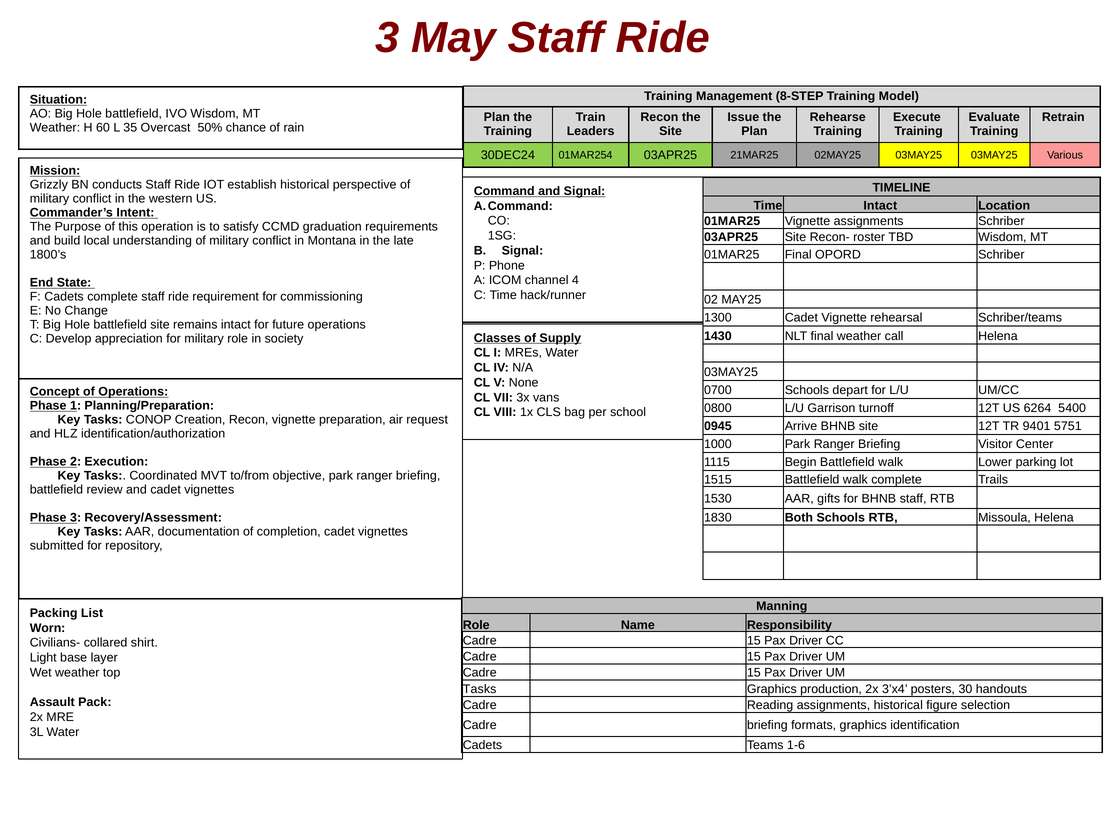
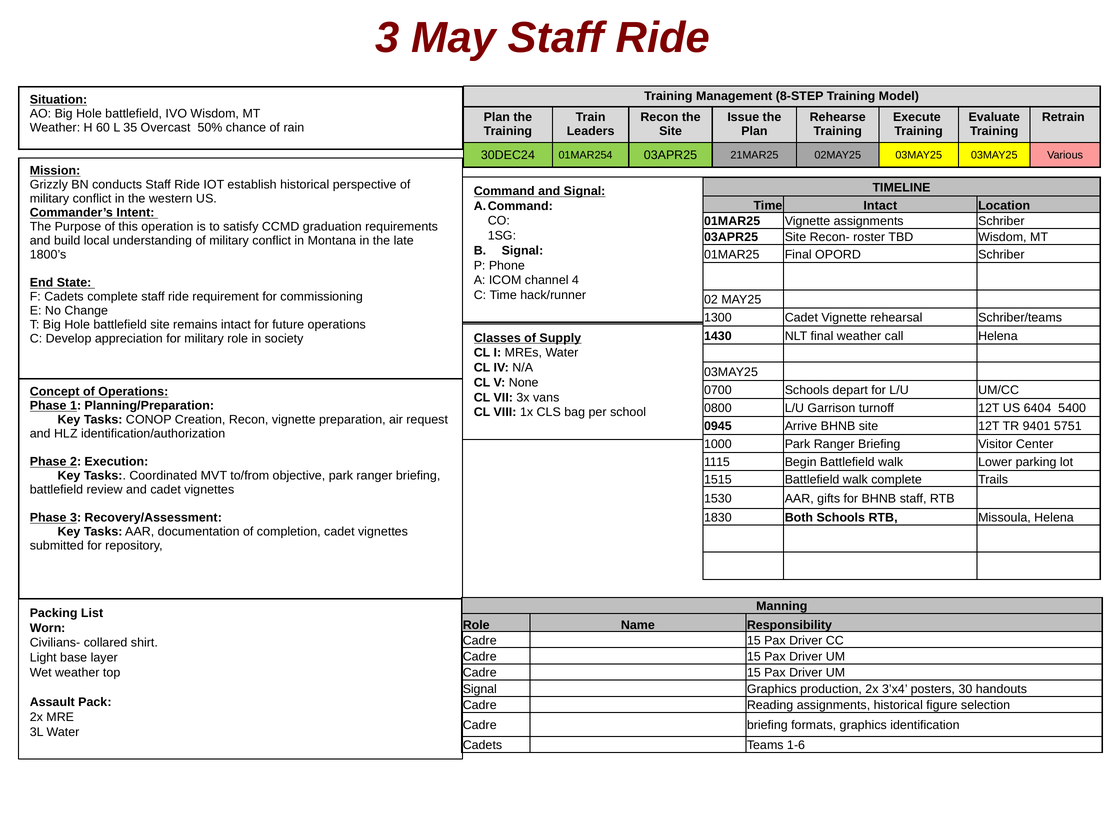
6264: 6264 -> 6404
Tasks at (480, 689): Tasks -> Signal
